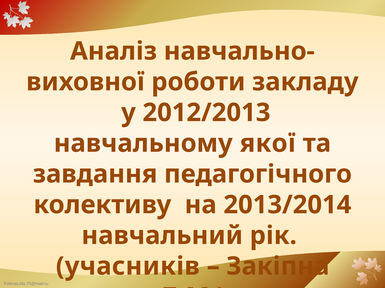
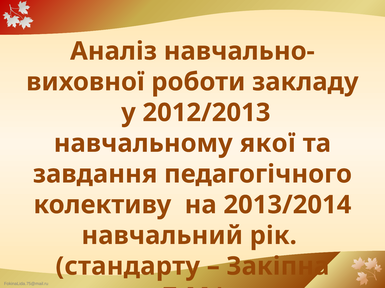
учасників: учасників -> стандарту
